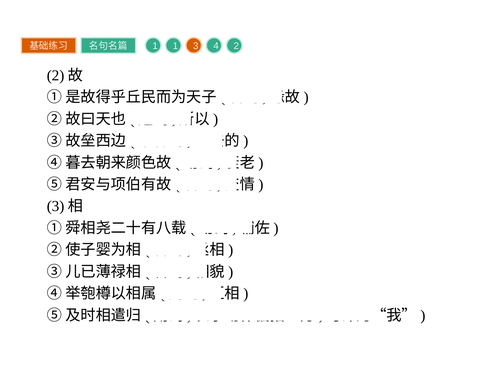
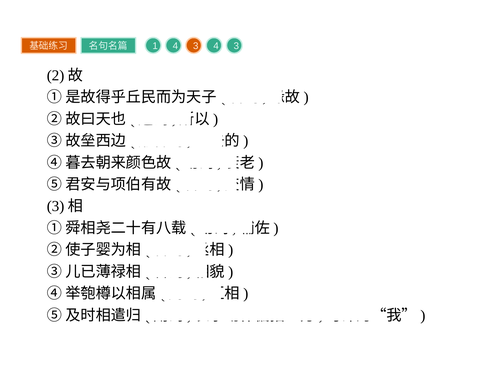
1 1: 1 -> 4
3 4 2: 2 -> 3
